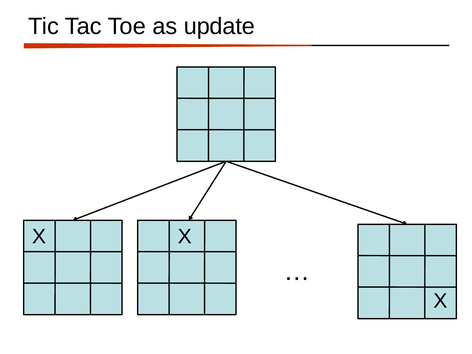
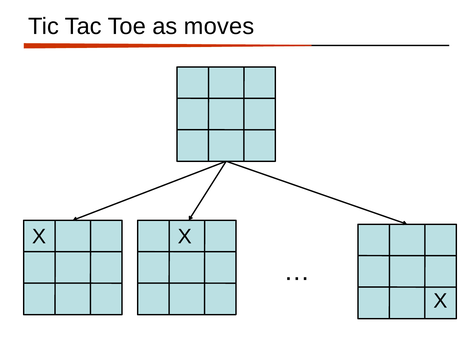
update: update -> moves
